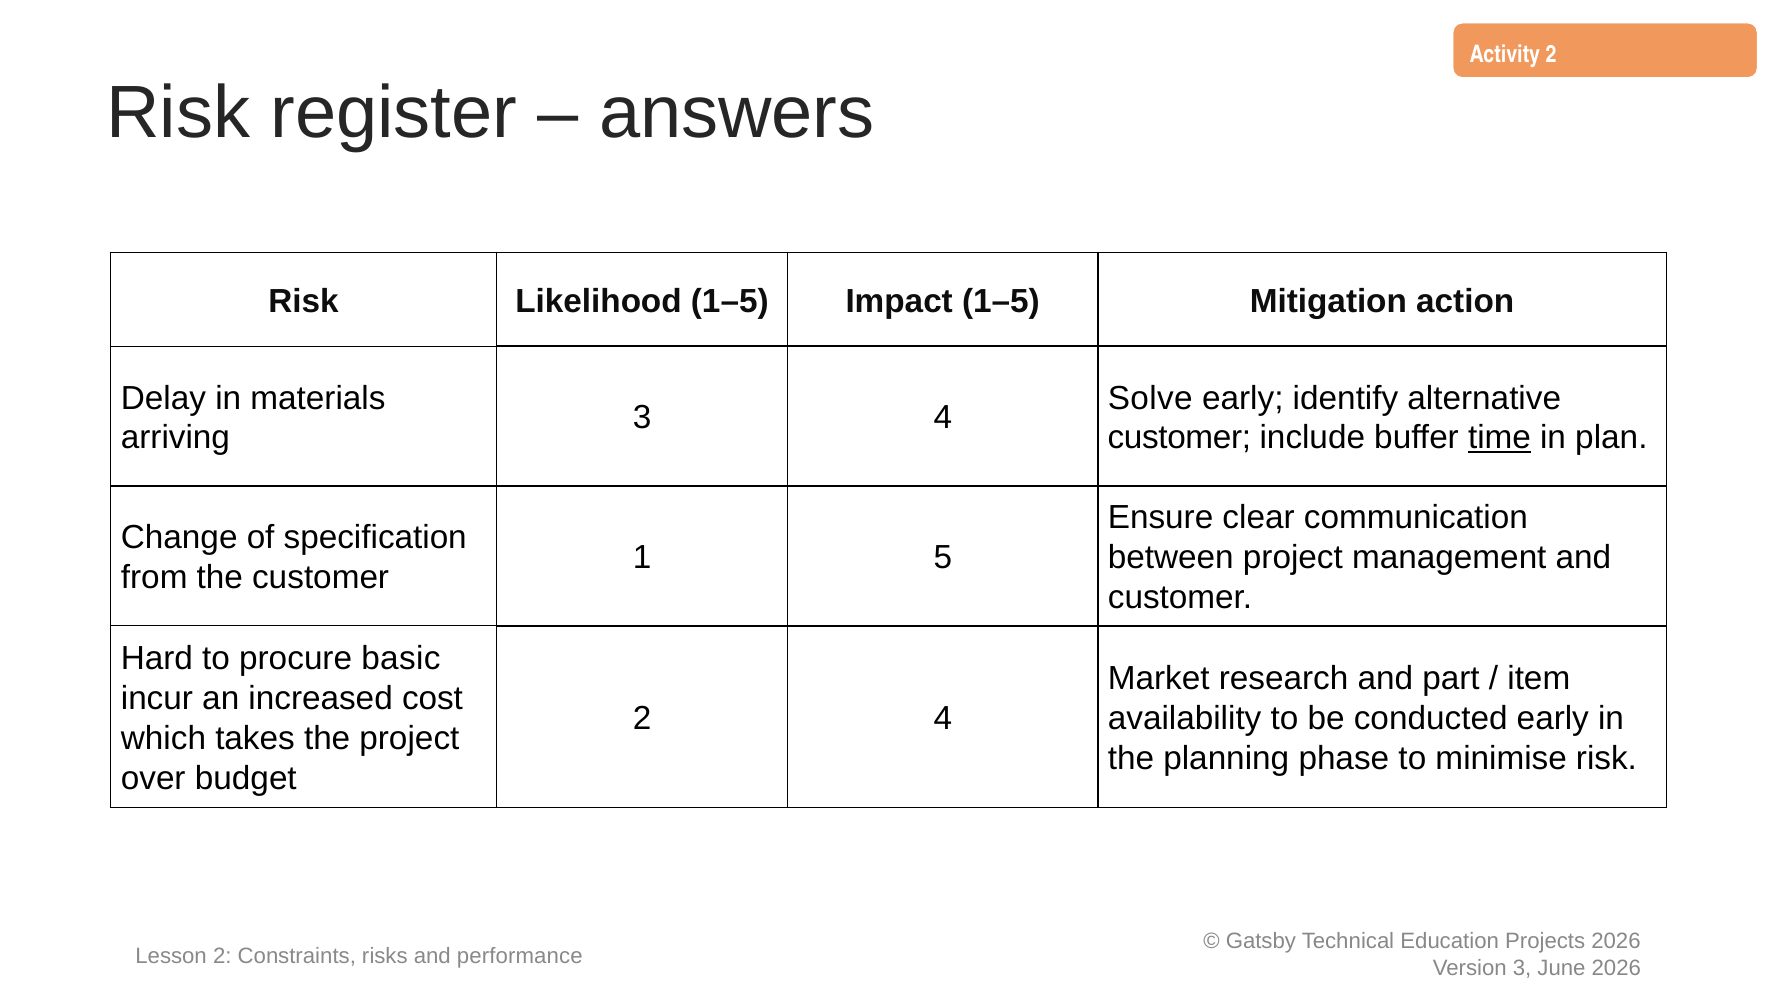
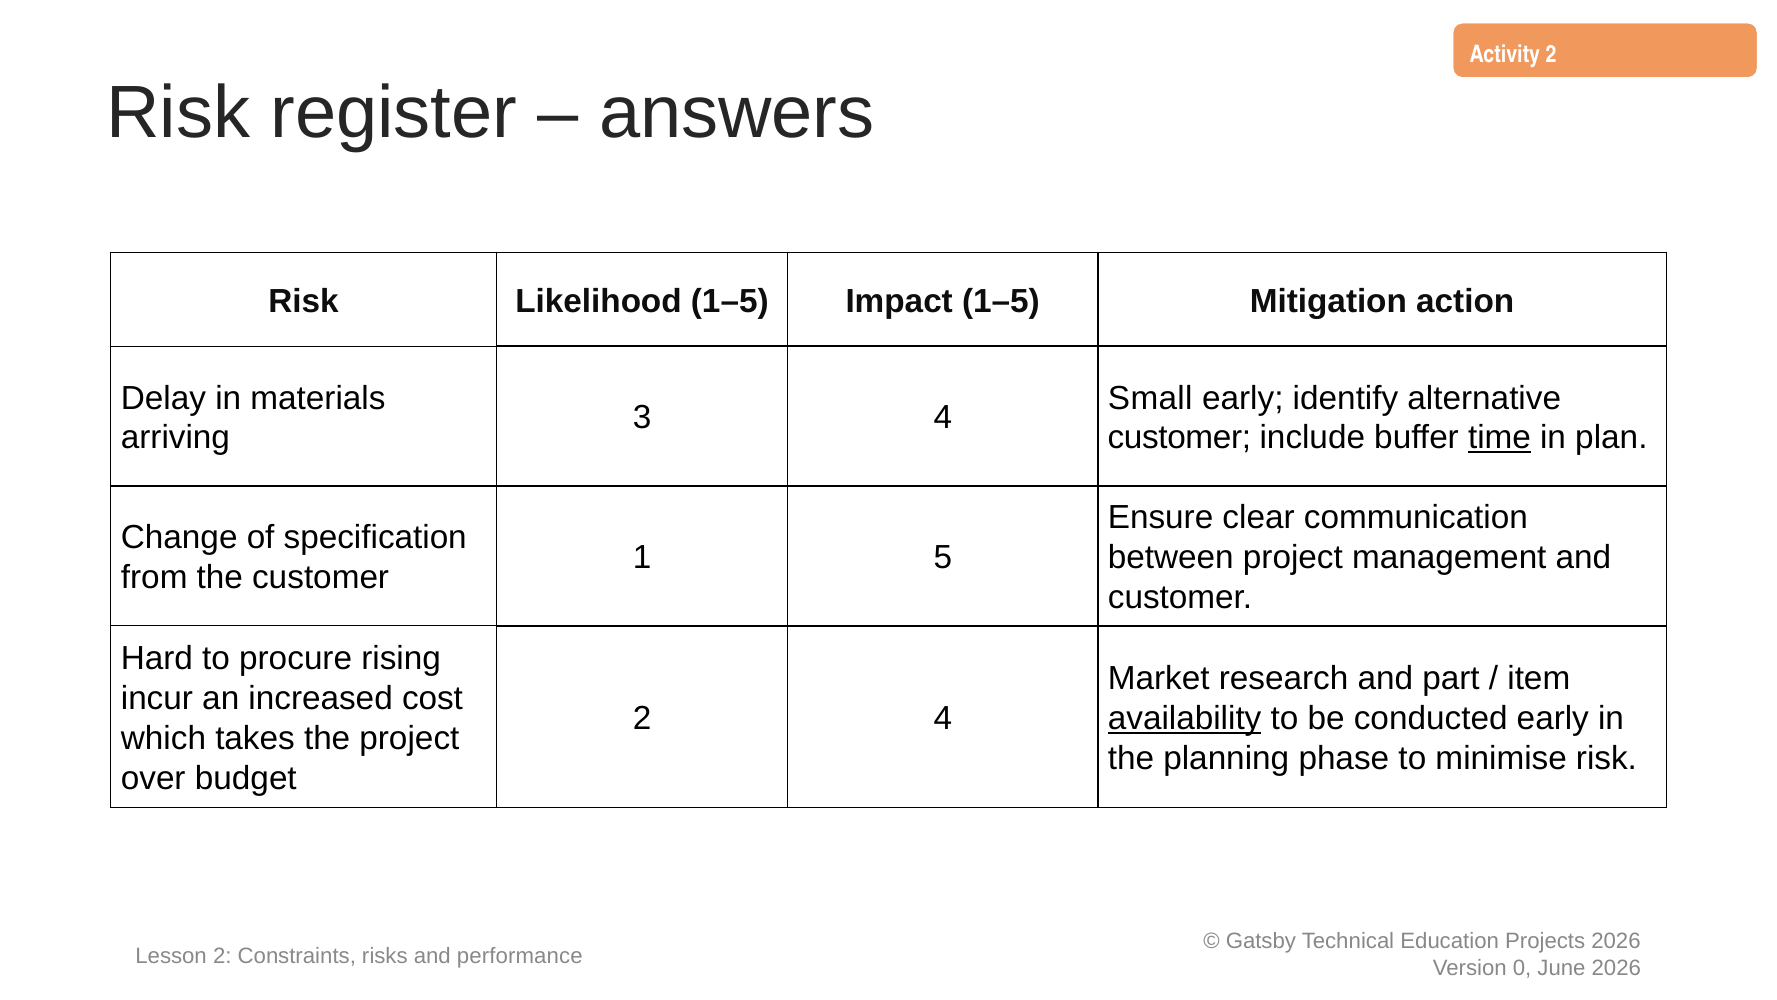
Solve: Solve -> Small
basic: basic -> rising
availability underline: none -> present
3 at (1522, 968): 3 -> 0
